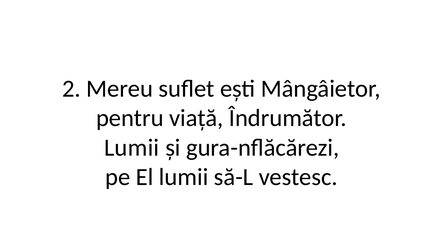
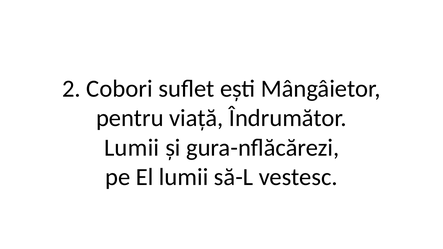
Mereu: Mereu -> Cobori
